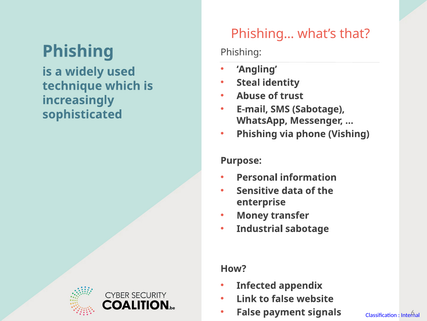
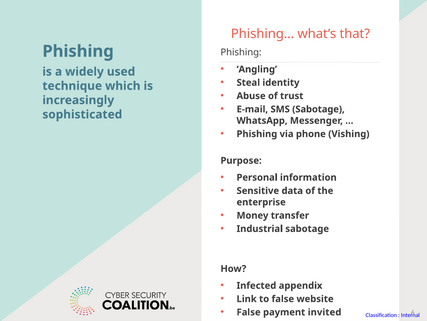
signals: signals -> invited
